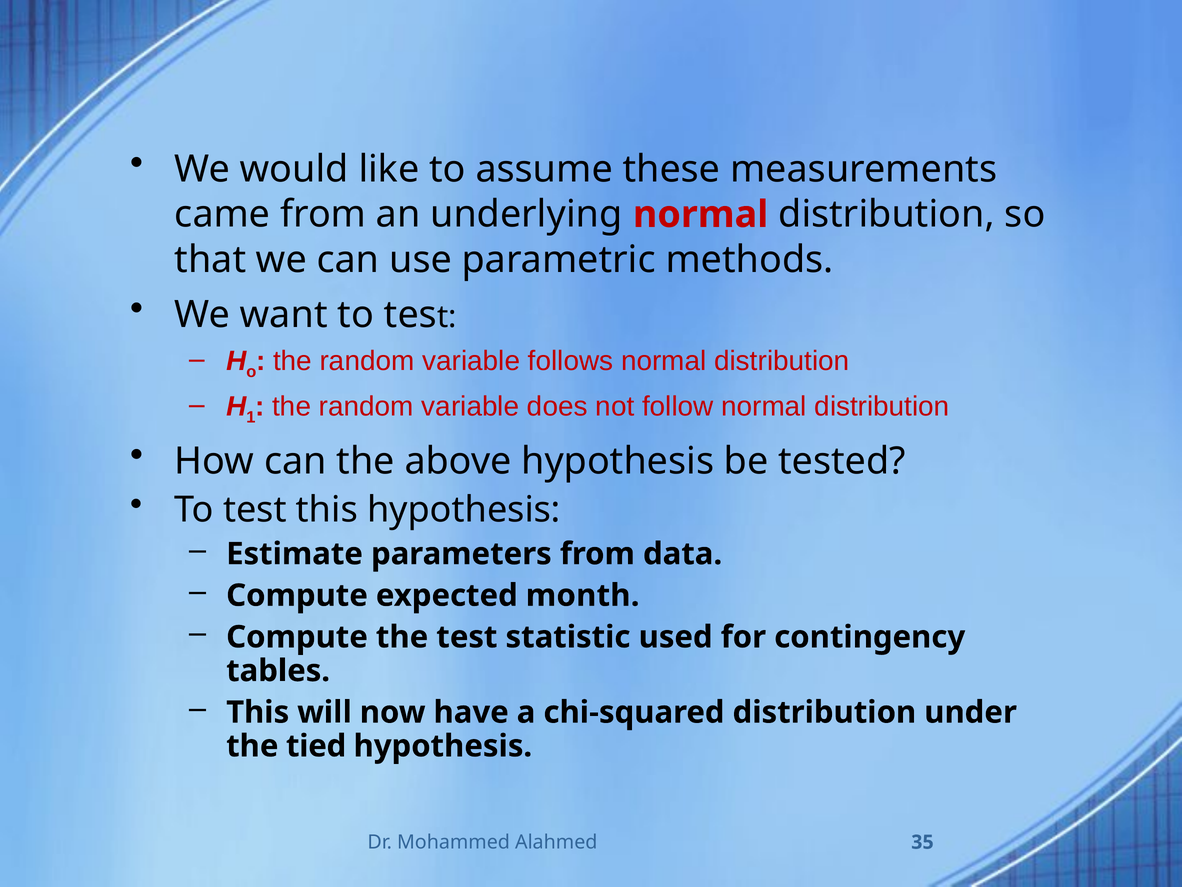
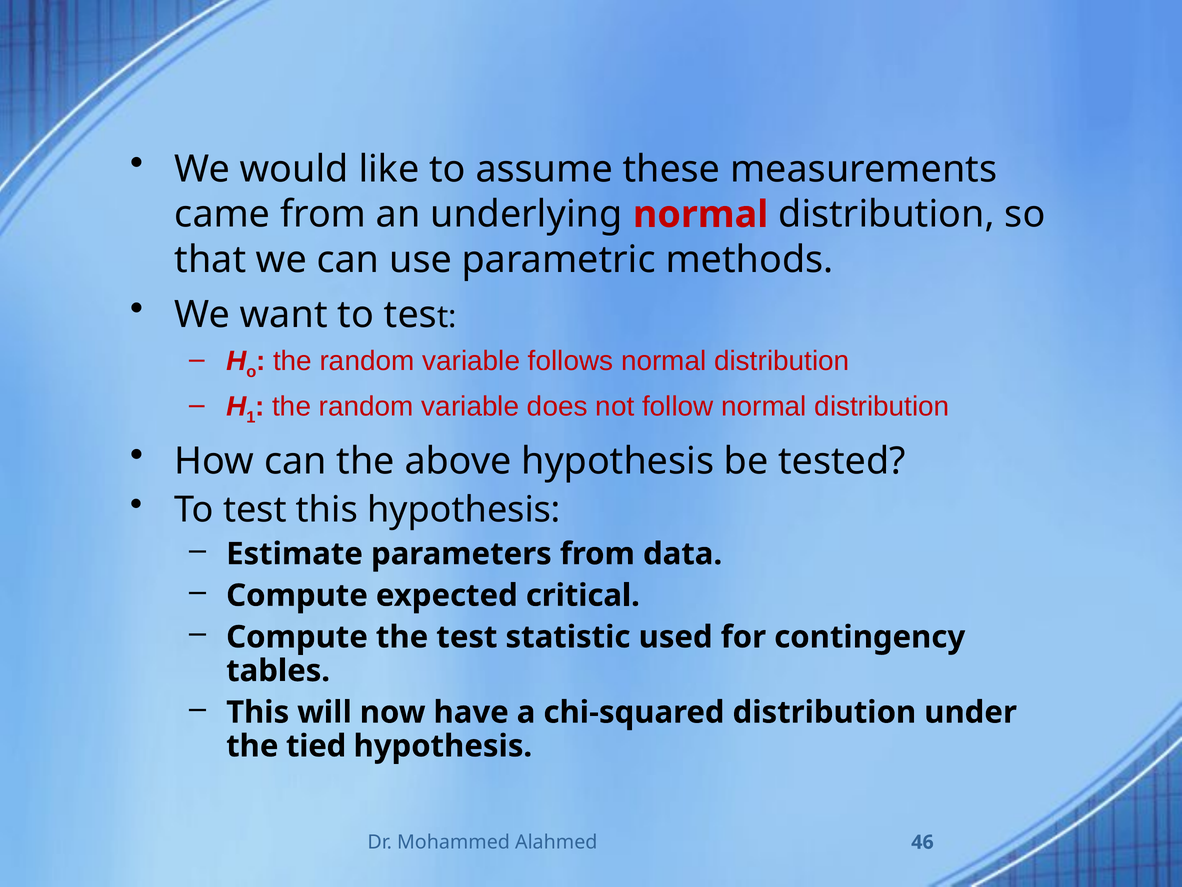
month: month -> critical
35: 35 -> 46
